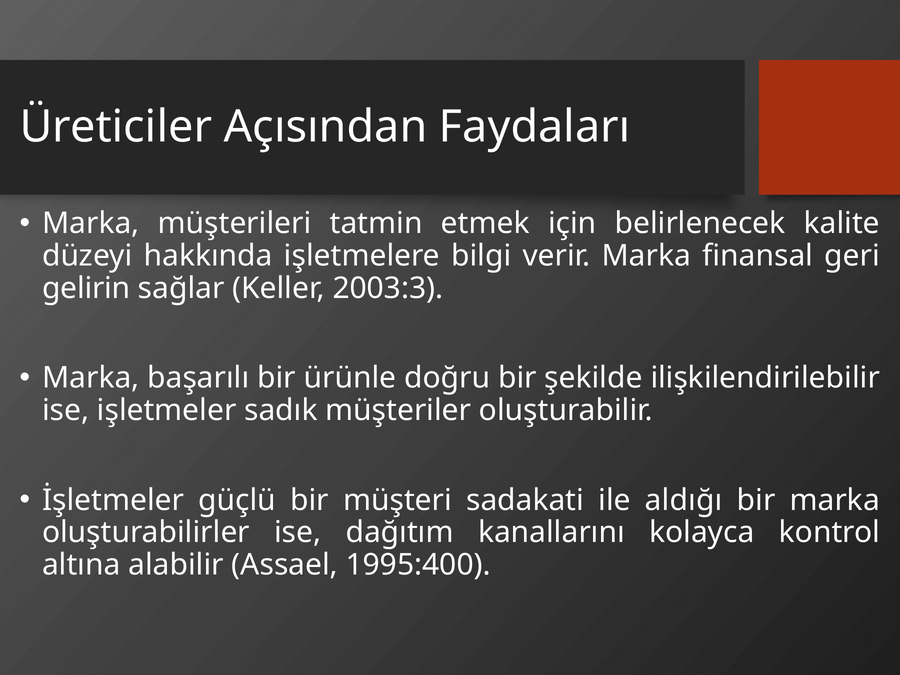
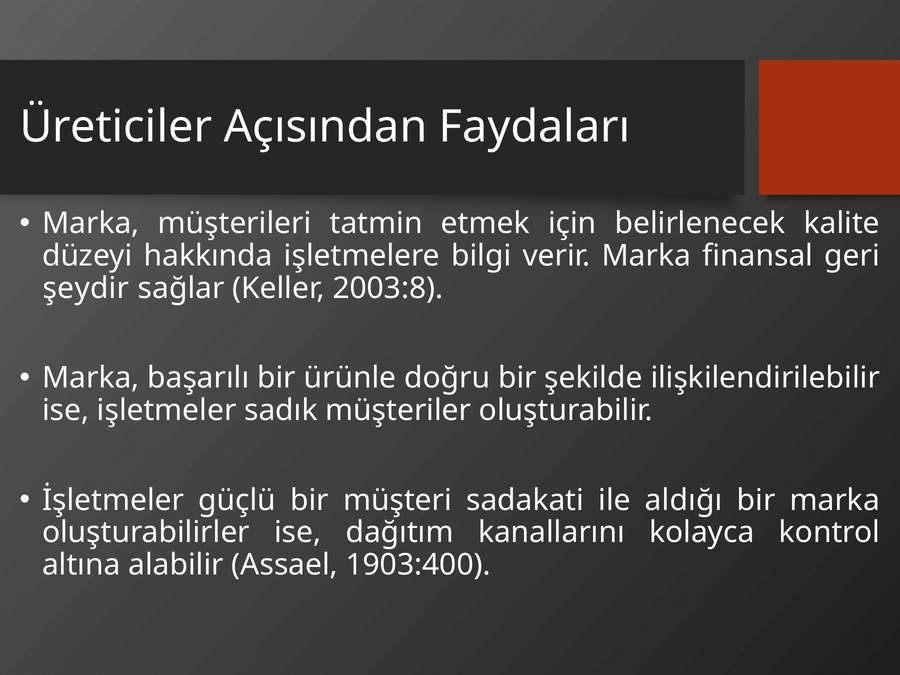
gelirin: gelirin -> şeydir
2003:3: 2003:3 -> 2003:8
1995:400: 1995:400 -> 1903:400
